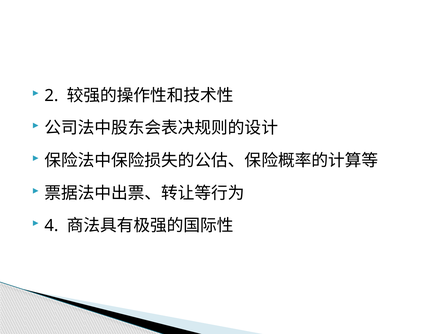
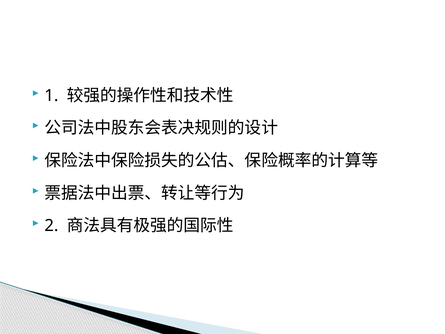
2: 2 -> 1
4: 4 -> 2
